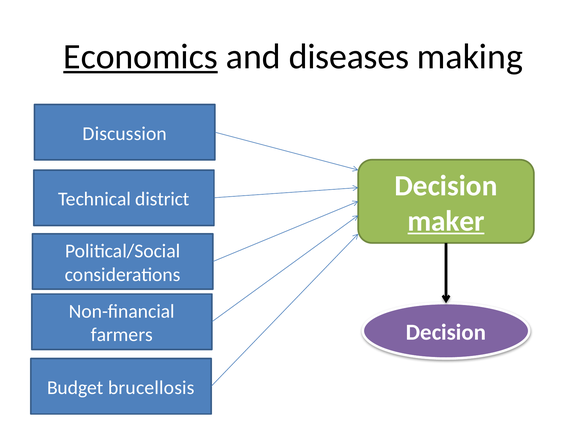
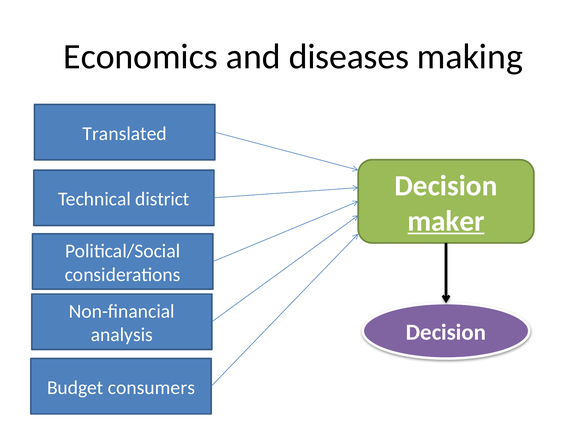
Economics underline: present -> none
Discussion: Discussion -> Translated
farmers: farmers -> analysis
brucellosis: brucellosis -> consumers
